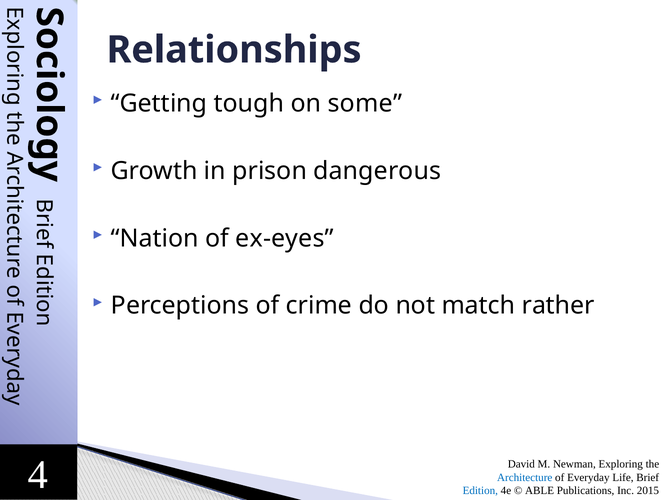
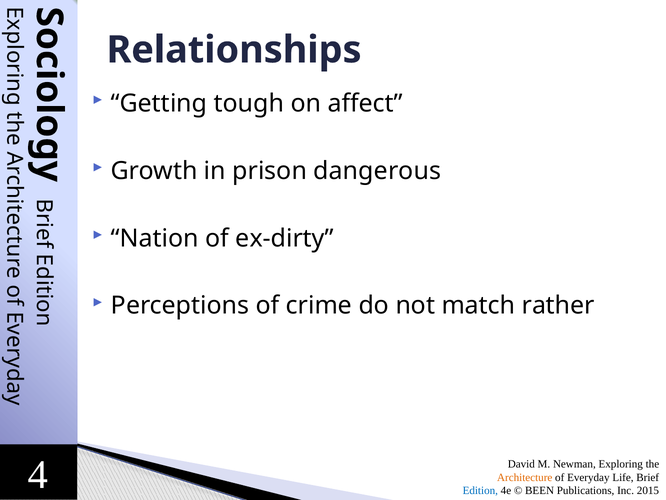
some: some -> affect
ex-eyes: ex-eyes -> ex-dirty
Architecture colour: blue -> orange
ABLE: ABLE -> BEEN
